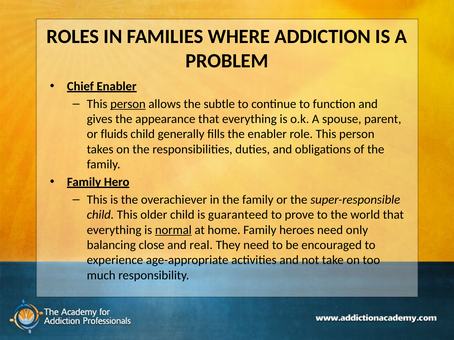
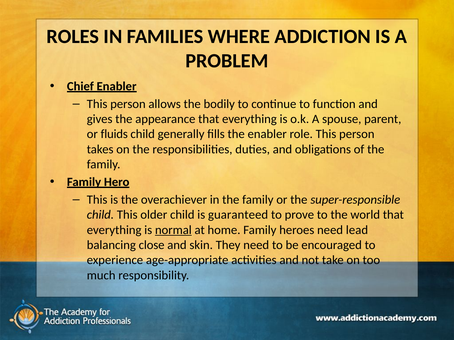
person at (128, 104) underline: present -> none
subtle: subtle -> bodily
only: only -> lead
real: real -> skin
